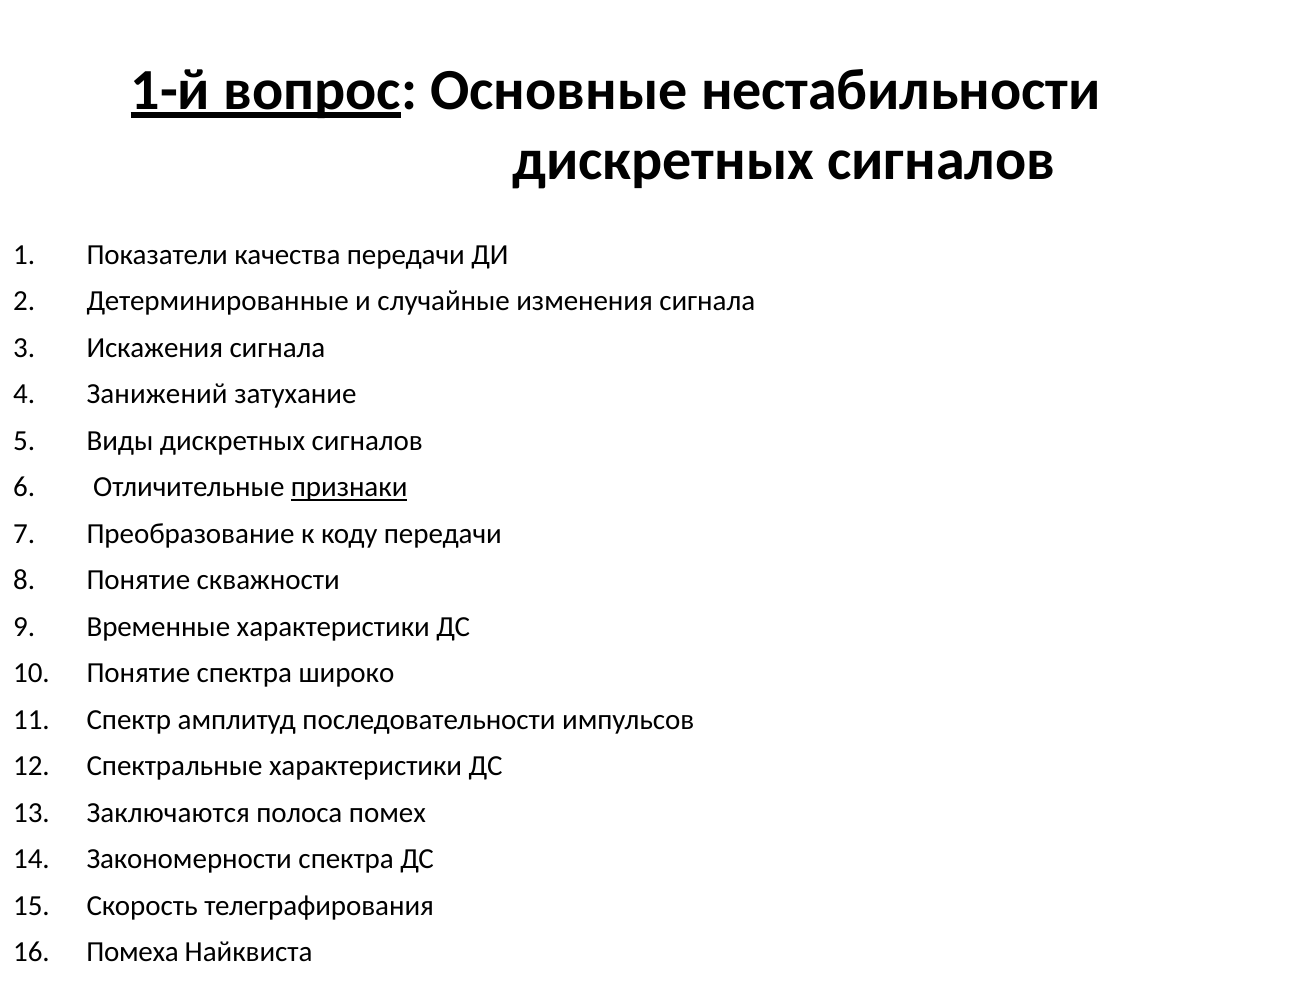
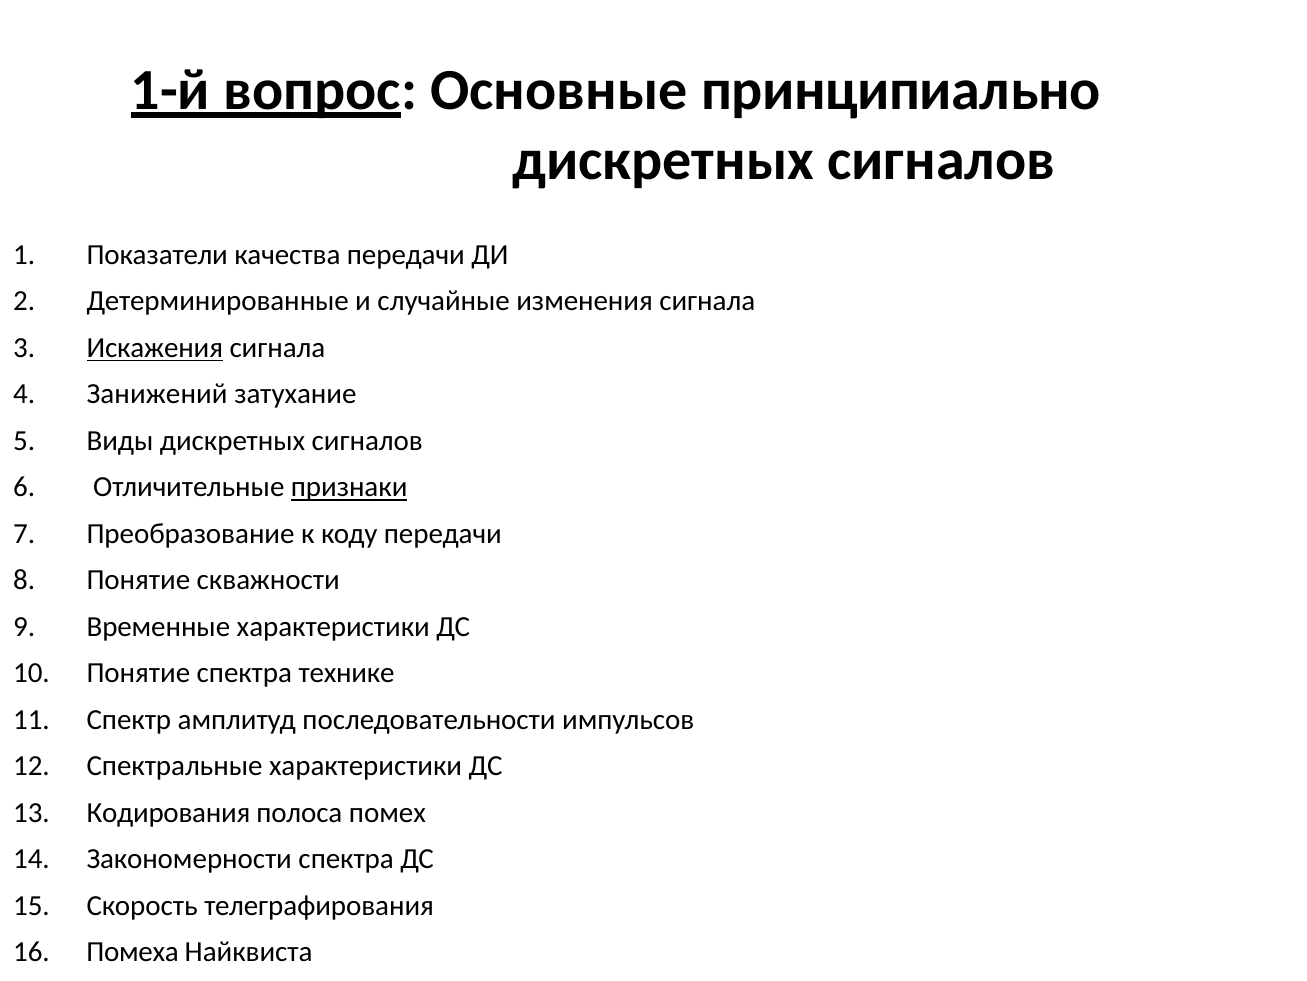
нестабильности: нестабильности -> принципиально
Искажения underline: none -> present
широко: широко -> технике
Заключаются: Заключаются -> Кодирования
